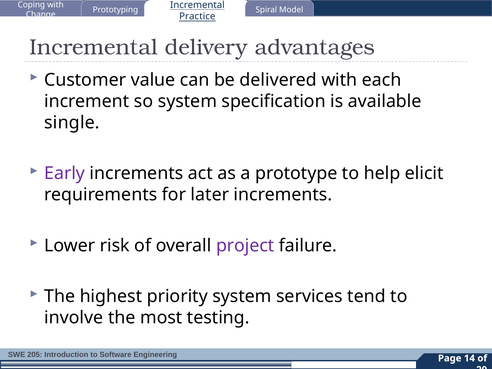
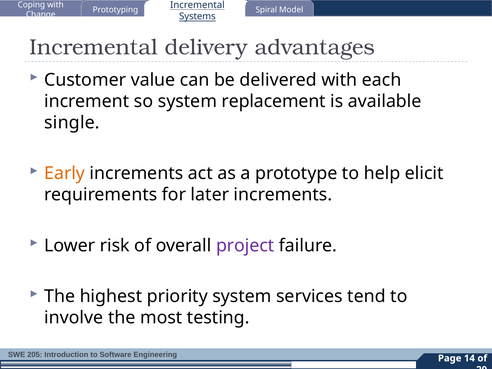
Practice: Practice -> Systems
specification: specification -> replacement
Early colour: purple -> orange
